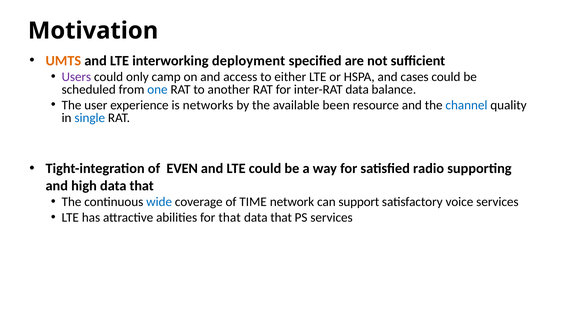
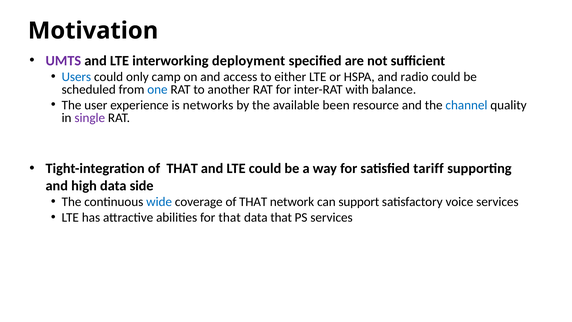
UMTS colour: orange -> purple
Users colour: purple -> blue
cases: cases -> radio
inter-RAT data: data -> with
single colour: blue -> purple
Tight-integration of EVEN: EVEN -> THAT
radio: radio -> tariff
high data that: that -> side
coverage of TIME: TIME -> THAT
